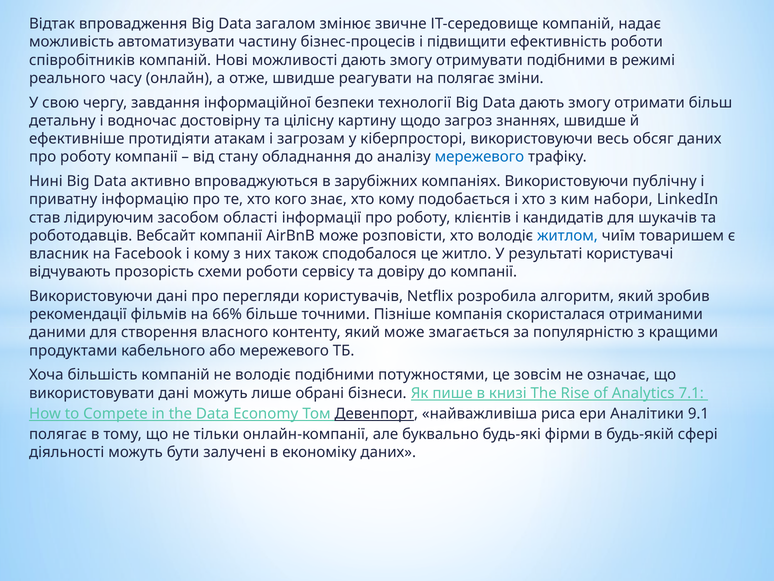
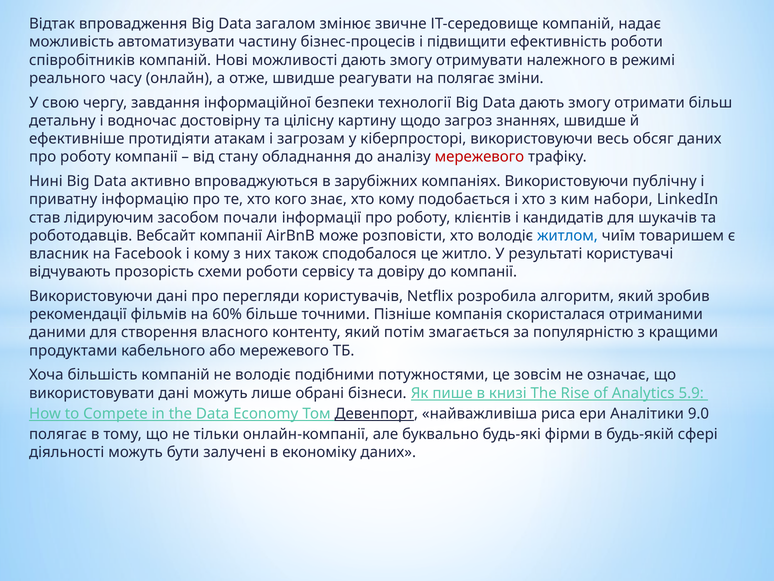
отримувати подібними: подібними -> належного
мережевого at (479, 157) colour: blue -> red
області: області -> почали
66%: 66% -> 60%
який може: може -> потім
7.1: 7.1 -> 5.9
9.1: 9.1 -> 9.0
